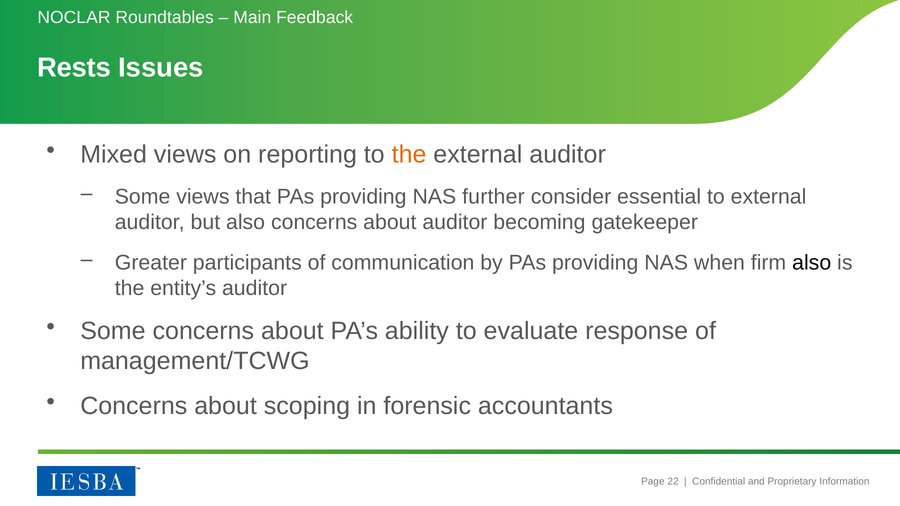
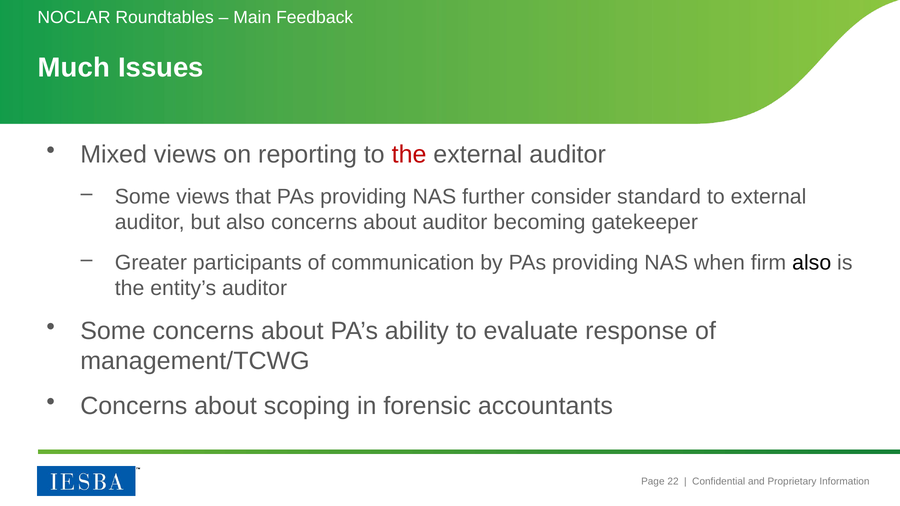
Rests: Rests -> Much
the at (409, 154) colour: orange -> red
essential: essential -> standard
